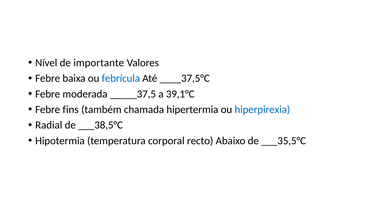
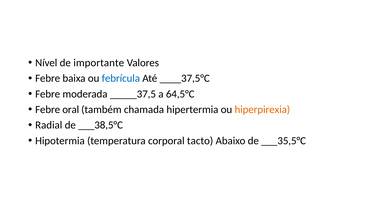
39,1°C: 39,1°C -> 64,5°C
fins: fins -> oral
hiperpirexia colour: blue -> orange
recto: recto -> tacto
